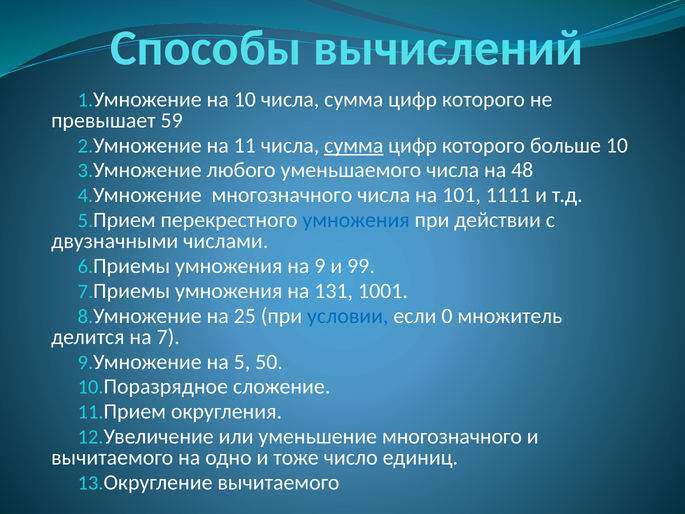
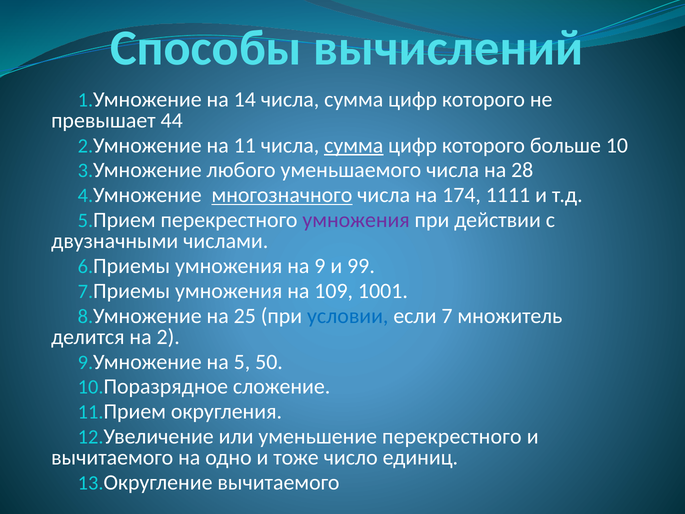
на 10: 10 -> 14
59: 59 -> 44
48: 48 -> 28
многозначного at (282, 195) underline: none -> present
101: 101 -> 174
умножения at (356, 220) colour: blue -> purple
131: 131 -> 109
0: 0 -> 7
7: 7 -> 2
уменьшение многозначного: многозначного -> перекрестного
